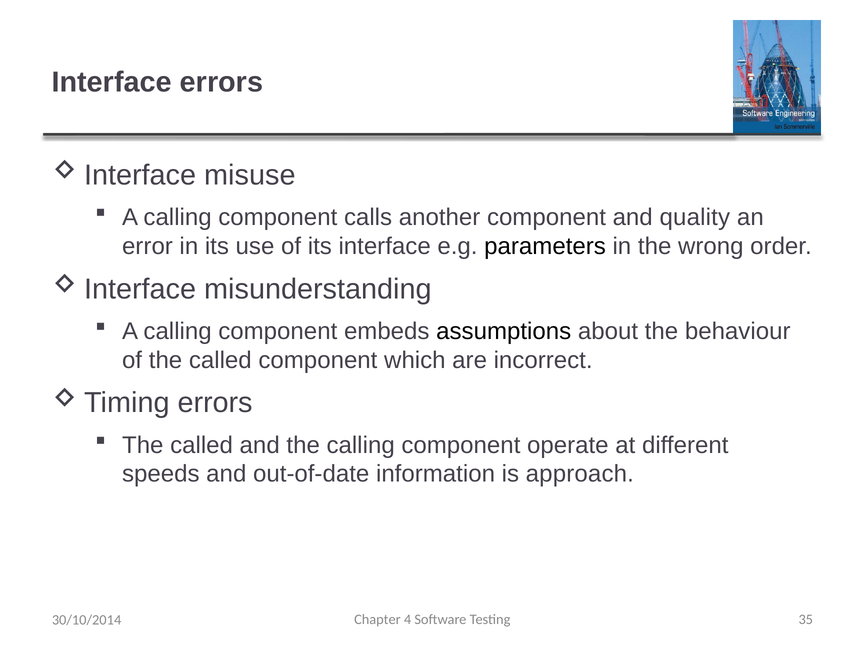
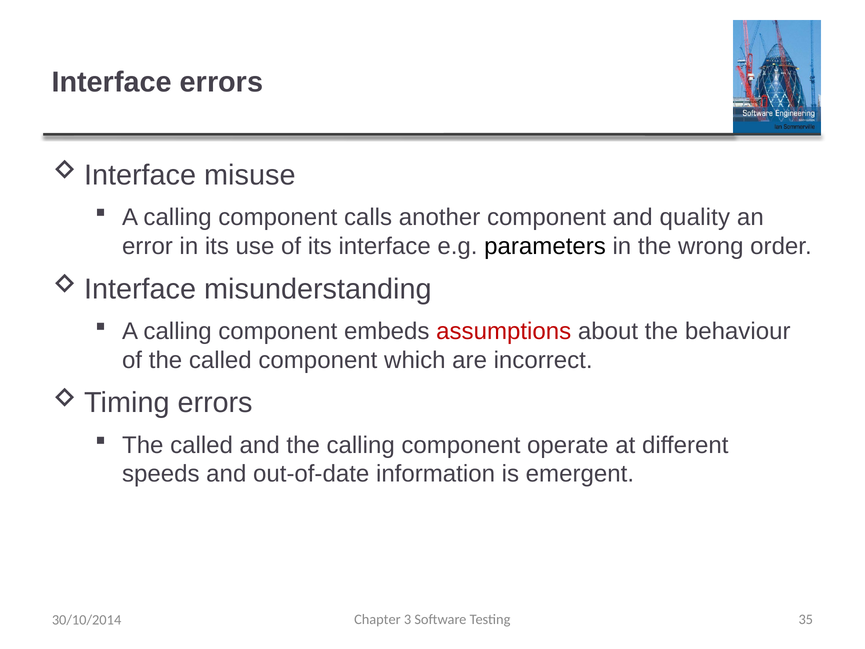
assumptions colour: black -> red
approach: approach -> emergent
4: 4 -> 3
